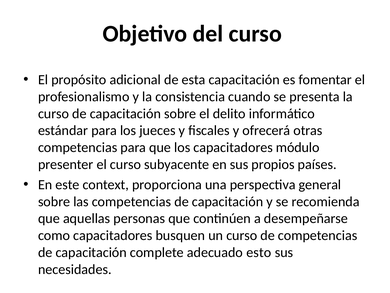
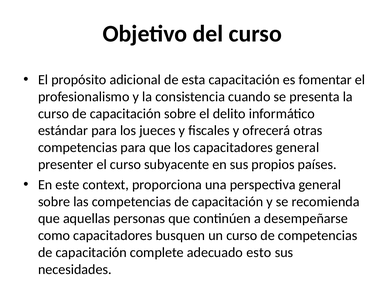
capacitadores módulo: módulo -> general
